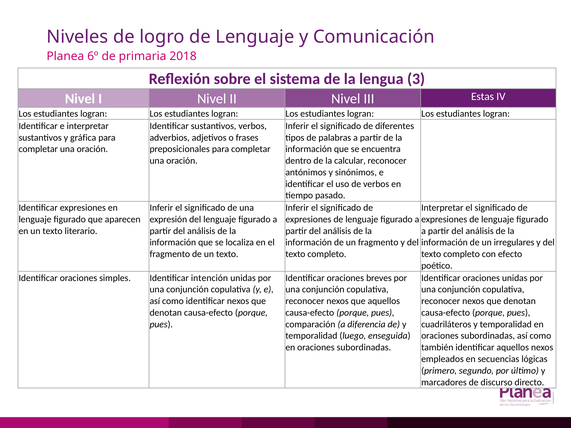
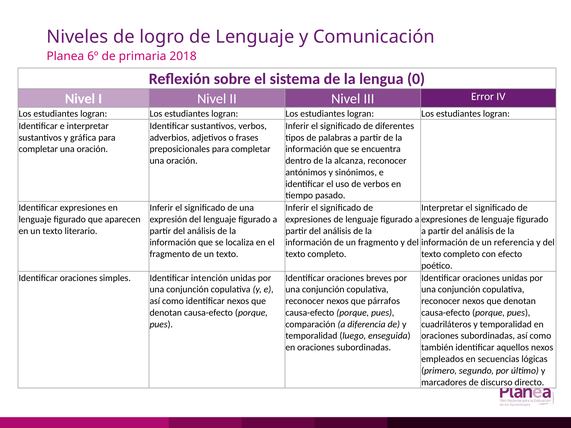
3: 3 -> 0
Estas: Estas -> Error
calcular: calcular -> alcanza
irregulares: irregulares -> referencia
que aquellos: aquellos -> párrafos
